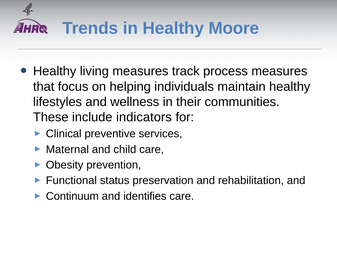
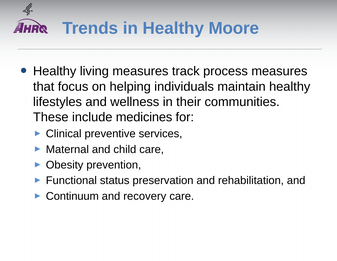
indicators: indicators -> medicines
identifies: identifies -> recovery
